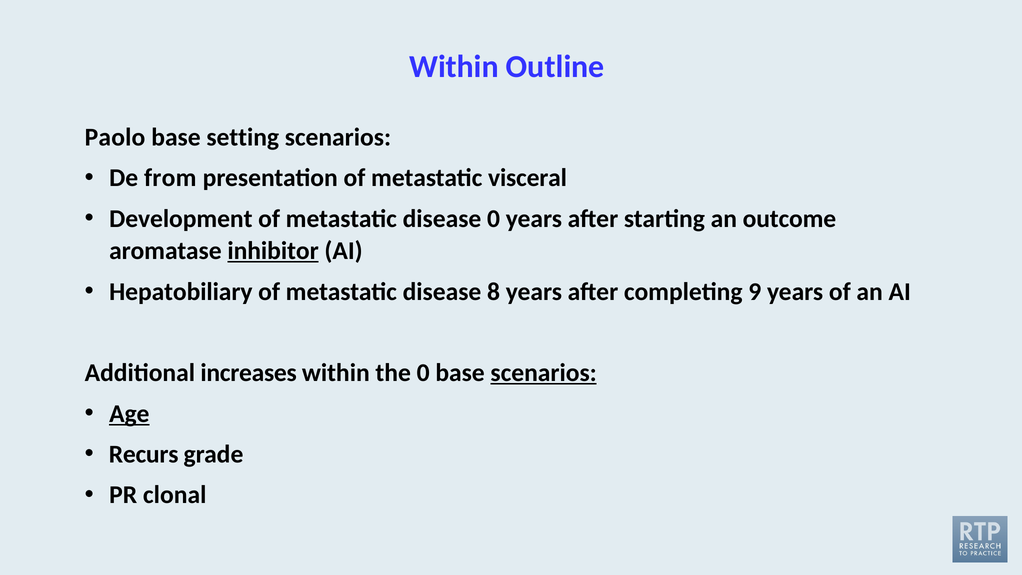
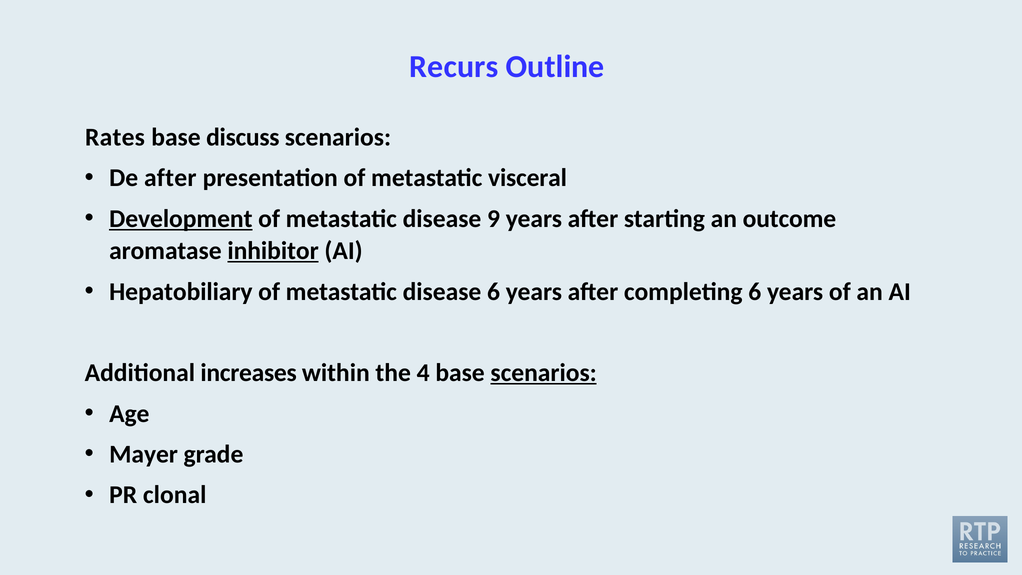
Within at (454, 67): Within -> Recurs
Paolo: Paolo -> Rates
setting: setting -> discuss
De from: from -> after
Development underline: none -> present
disease 0: 0 -> 9
disease 8: 8 -> 6
completing 9: 9 -> 6
the 0: 0 -> 4
Age underline: present -> none
Recurs: Recurs -> Mayer
